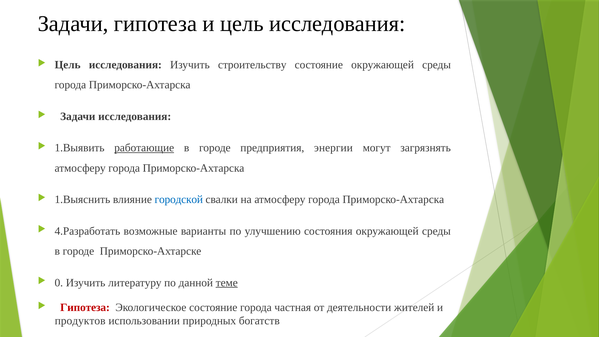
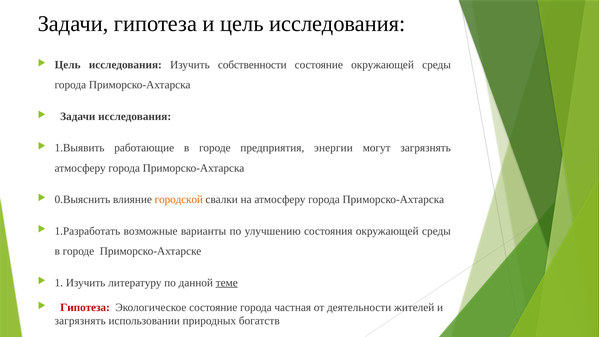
строительству: строительству -> собственности
работающие underline: present -> none
1.Выяснить: 1.Выяснить -> 0.Выяснить
городской colour: blue -> orange
4.Разработать: 4.Разработать -> 1.Разработать
0: 0 -> 1
продуктов at (80, 321): продуктов -> загрязнять
